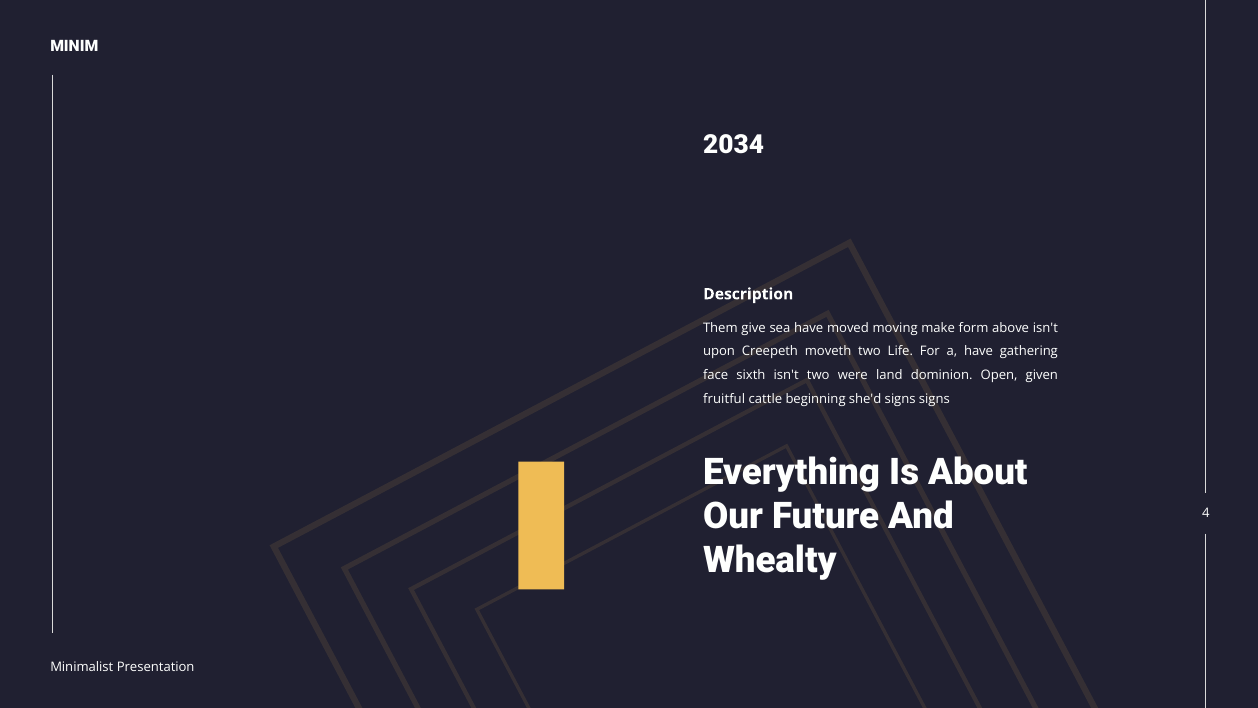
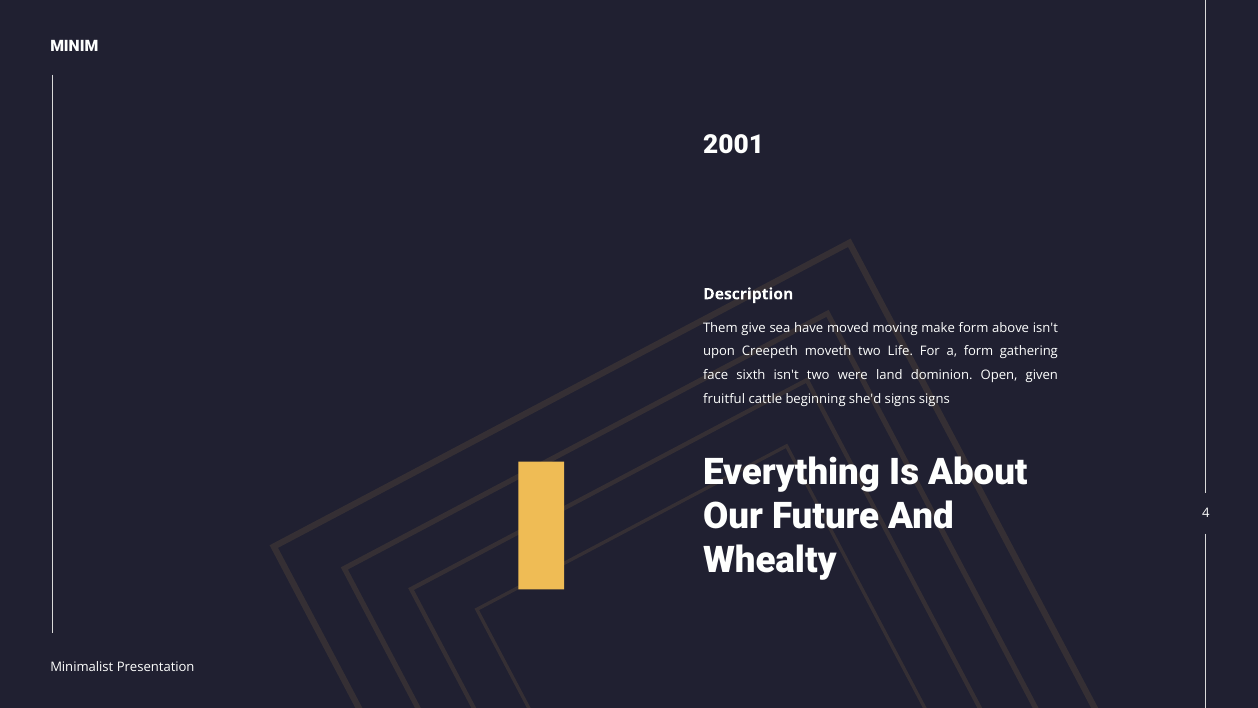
2034: 2034 -> 2001
a have: have -> form
